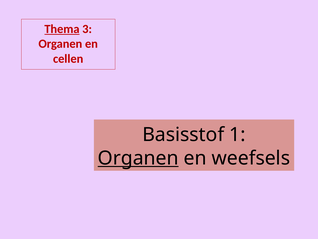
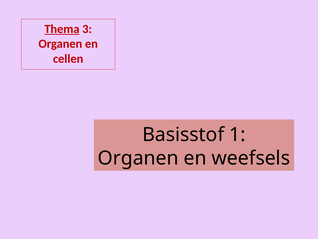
Organen at (138, 158) underline: present -> none
